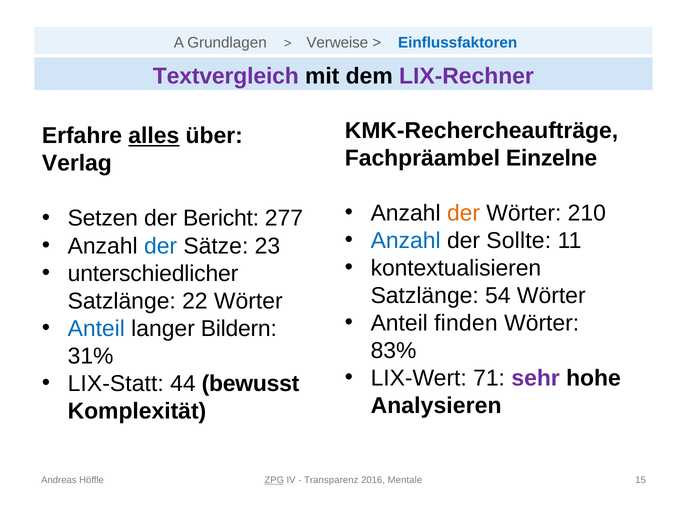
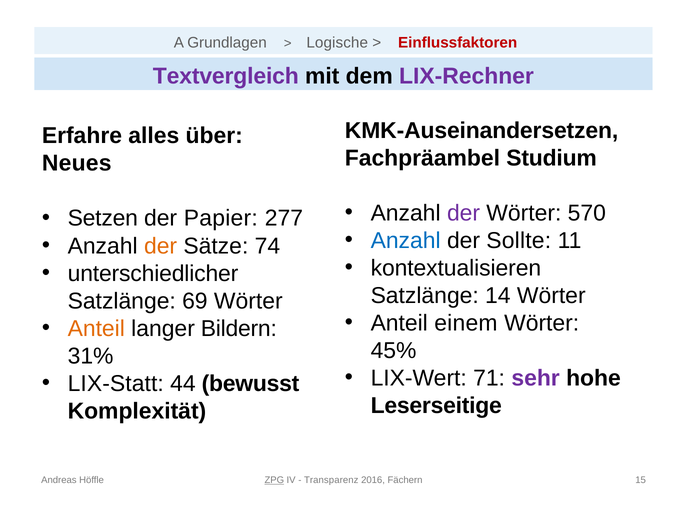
Verweise: Verweise -> Logische
Einflussfaktoren colour: blue -> red
KMK-Rechercheaufträge: KMK-Rechercheaufträge -> KMK-Auseinandersetzen
alles underline: present -> none
Einzelne: Einzelne -> Studium
Verlag: Verlag -> Neues
der at (464, 213) colour: orange -> purple
210: 210 -> 570
Bericht: Bericht -> Papier
der at (161, 246) colour: blue -> orange
23: 23 -> 74
54: 54 -> 14
22: 22 -> 69
finden: finden -> einem
Anteil at (96, 328) colour: blue -> orange
83%: 83% -> 45%
Analysieren: Analysieren -> Leserseitige
Mentale: Mentale -> Fächern
